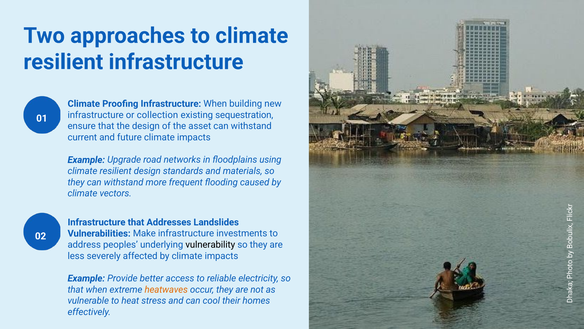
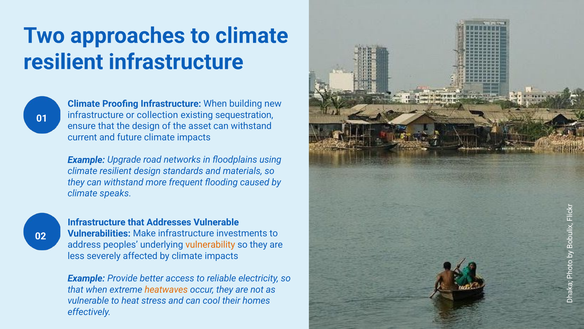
vectors: vectors -> speaks
Addresses Landslides: Landslides -> Vulnerable
vulnerability colour: black -> orange
